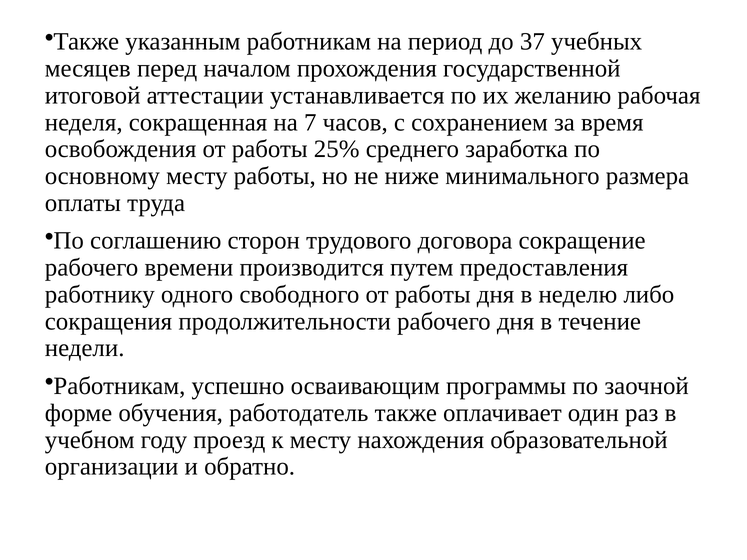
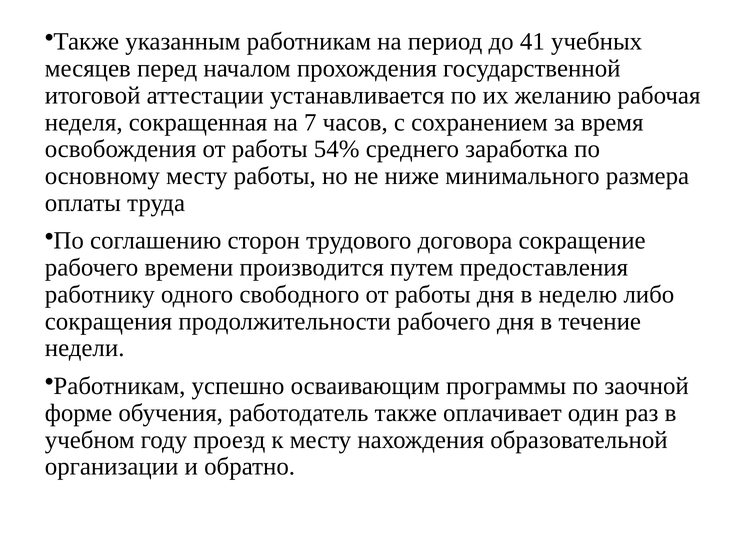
37: 37 -> 41
25%: 25% -> 54%
